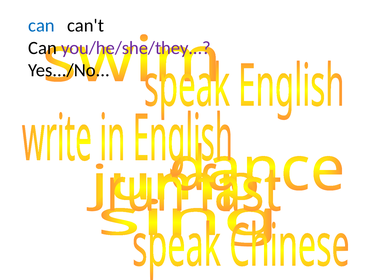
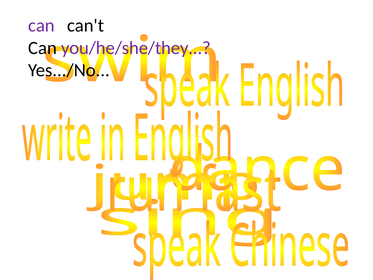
can at (41, 25) colour: blue -> purple
